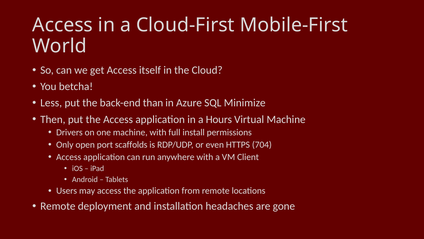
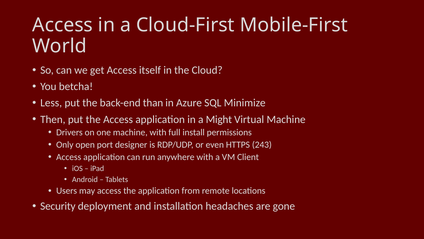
Hours: Hours -> Might
scaffolds: scaffolds -> designer
704: 704 -> 243
Remote at (58, 206): Remote -> Security
